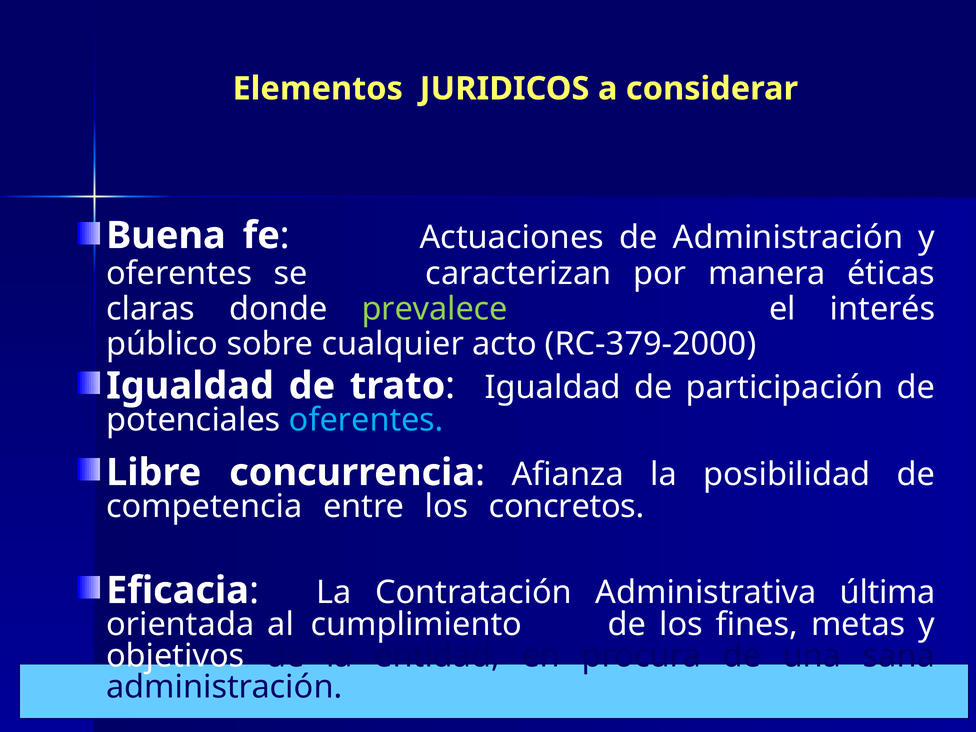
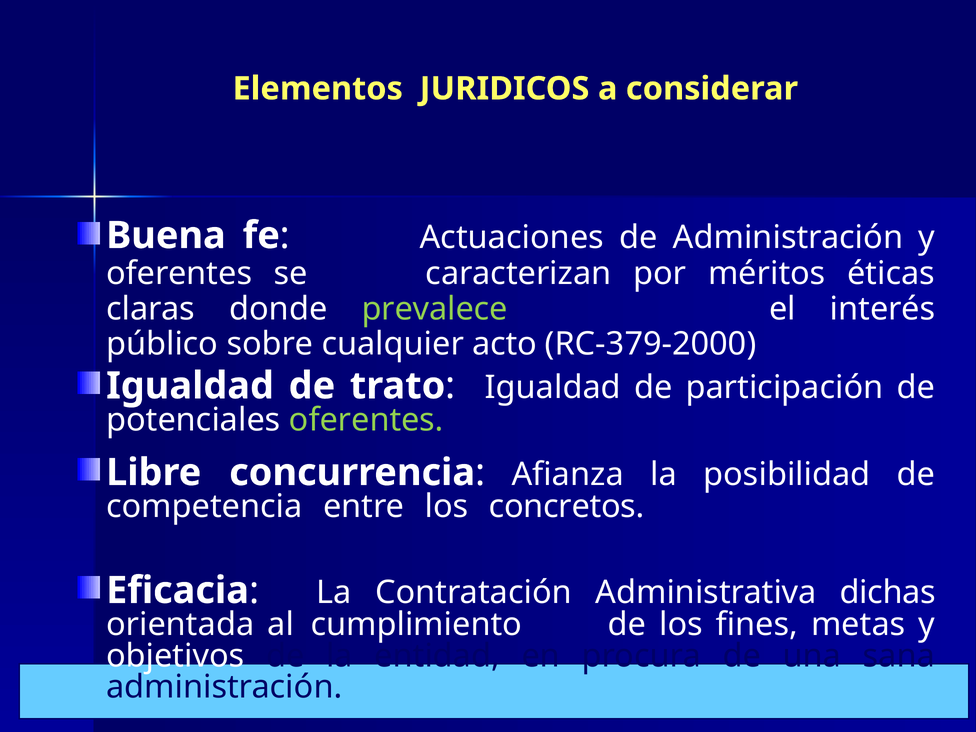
manera: manera -> méritos
oferentes at (366, 420) colour: light blue -> light green
última: última -> dichas
